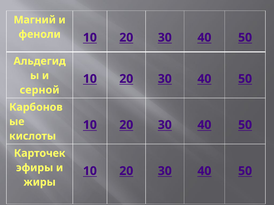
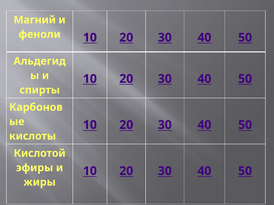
серной: серной -> спирты
Карточек: Карточек -> Кислотой
